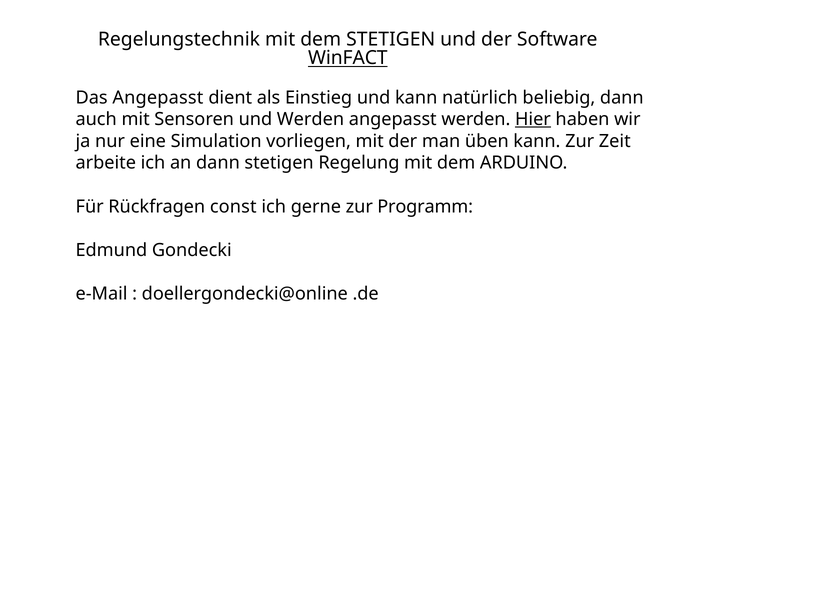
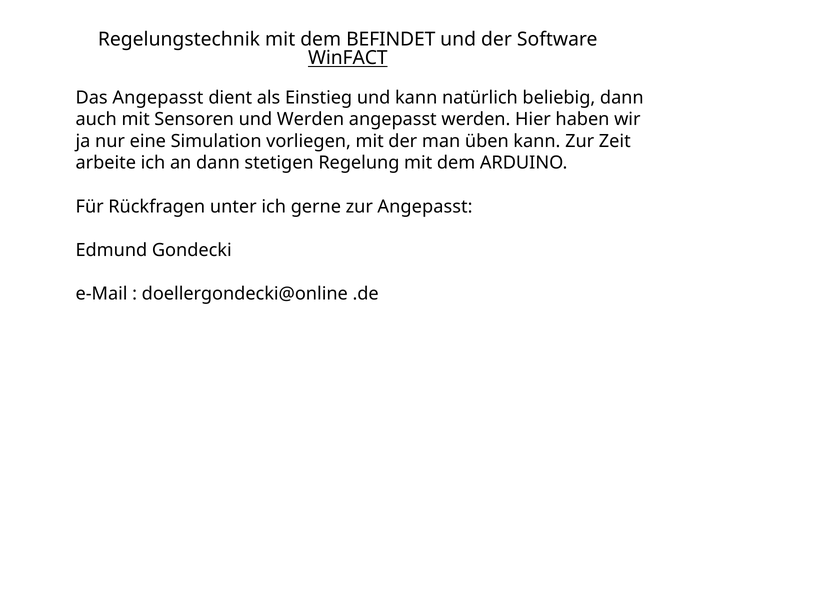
dem STETIGEN: STETIGEN -> BEFINDET
Hier underline: present -> none
const: const -> unter
zur Programm: Programm -> Angepasst
